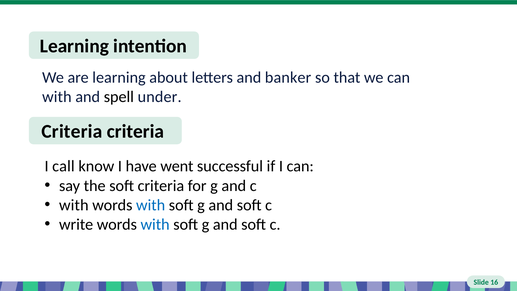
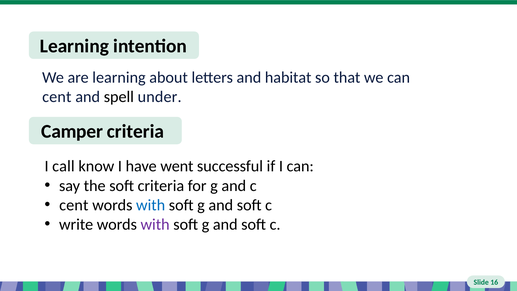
banker: banker -> habitat
with at (57, 97): with -> cent
Criteria at (72, 131): Criteria -> Camper
with at (74, 205): with -> cent
with at (155, 224) colour: blue -> purple
